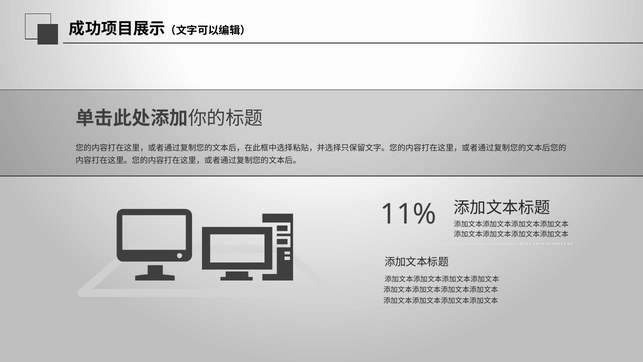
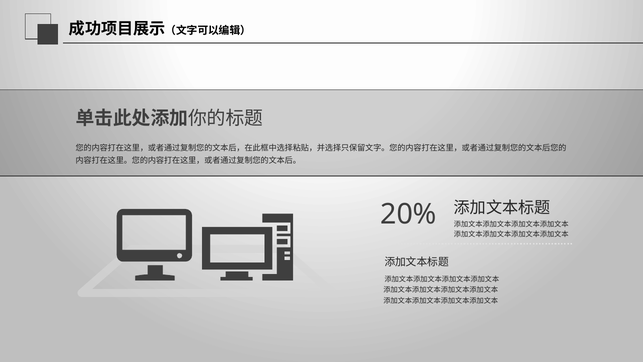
11%: 11% -> 20%
